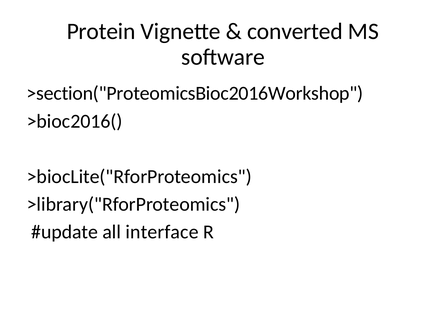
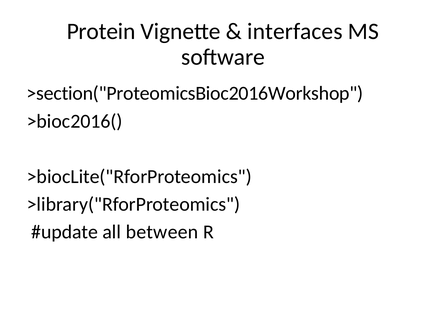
converted: converted -> interfaces
interface: interface -> between
